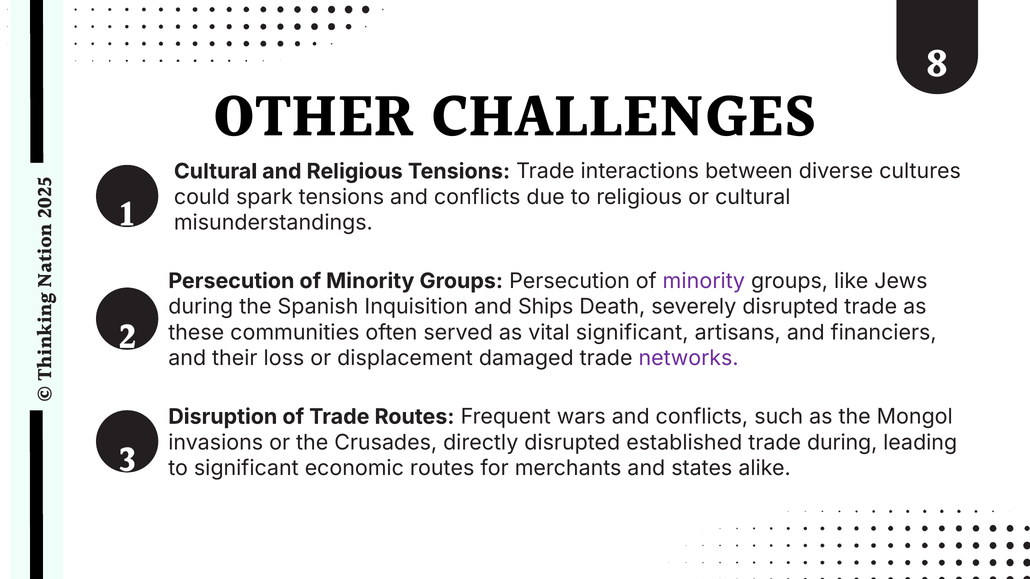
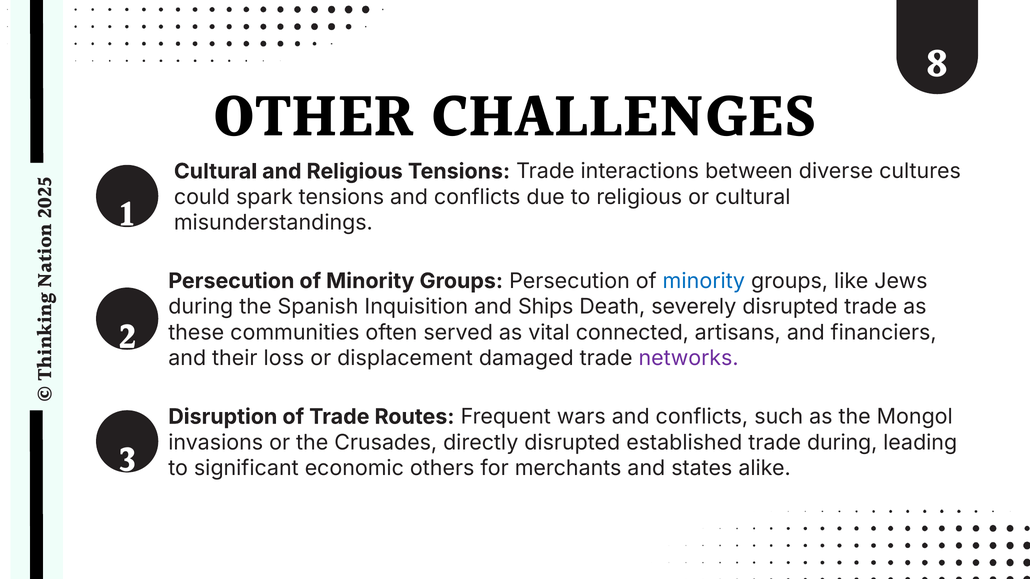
minority at (704, 281) colour: purple -> blue
vital significant: significant -> connected
economic routes: routes -> others
